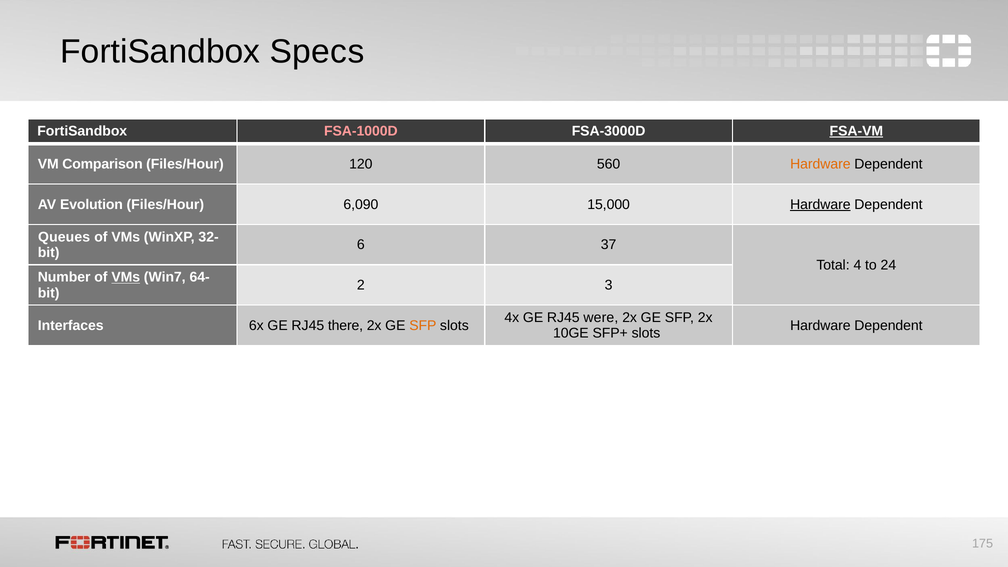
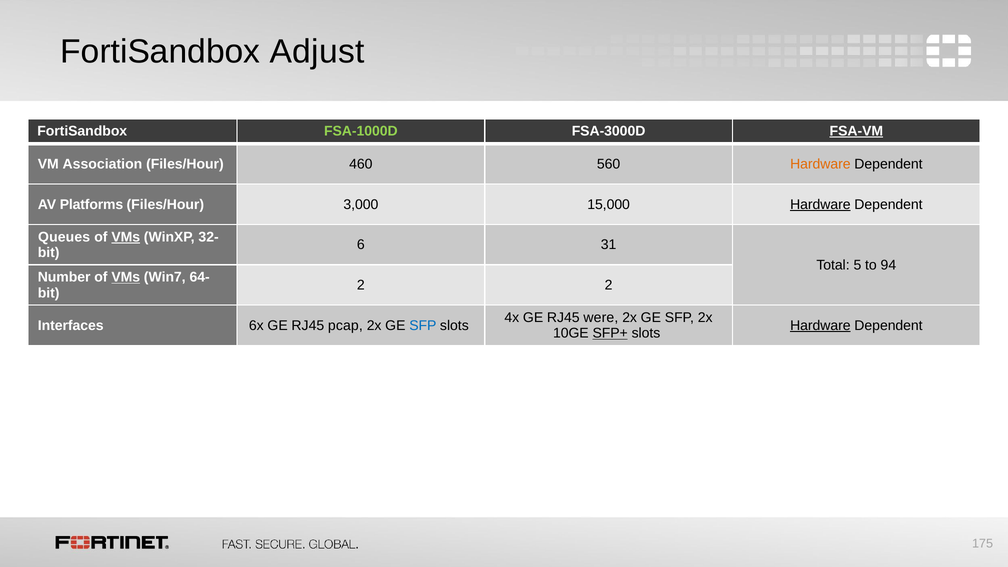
Specs: Specs -> Adjust
FSA-1000D colour: pink -> light green
Comparison: Comparison -> Association
120: 120 -> 460
Evolution: Evolution -> Platforms
6,090: 6,090 -> 3,000
VMs at (126, 237) underline: none -> present
37: 37 -> 31
4: 4 -> 5
24: 24 -> 94
2 3: 3 -> 2
there: there -> pcap
SFP at (423, 325) colour: orange -> blue
Hardware at (820, 325) underline: none -> present
SFP+ underline: none -> present
